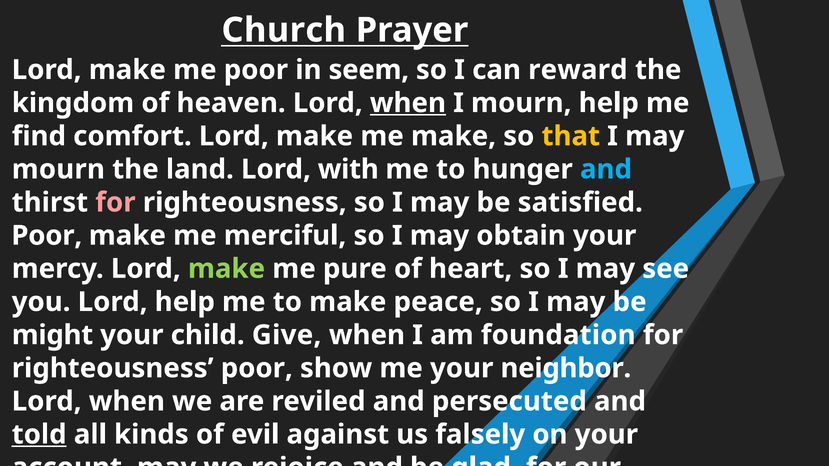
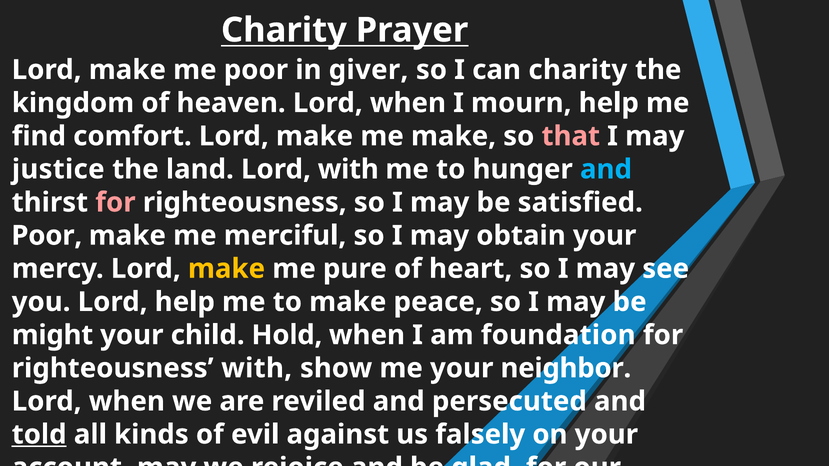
Church at (284, 30): Church -> Charity
seem: seem -> giver
can reward: reward -> charity
when at (408, 103) underline: present -> none
that colour: yellow -> pink
mourn at (58, 169): mourn -> justice
make at (227, 269) colour: light green -> yellow
Give: Give -> Hold
righteousness poor: poor -> with
